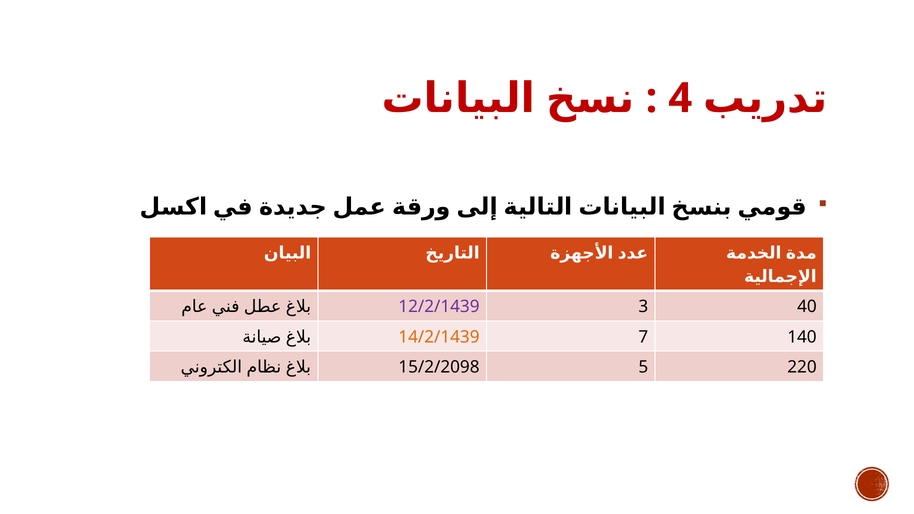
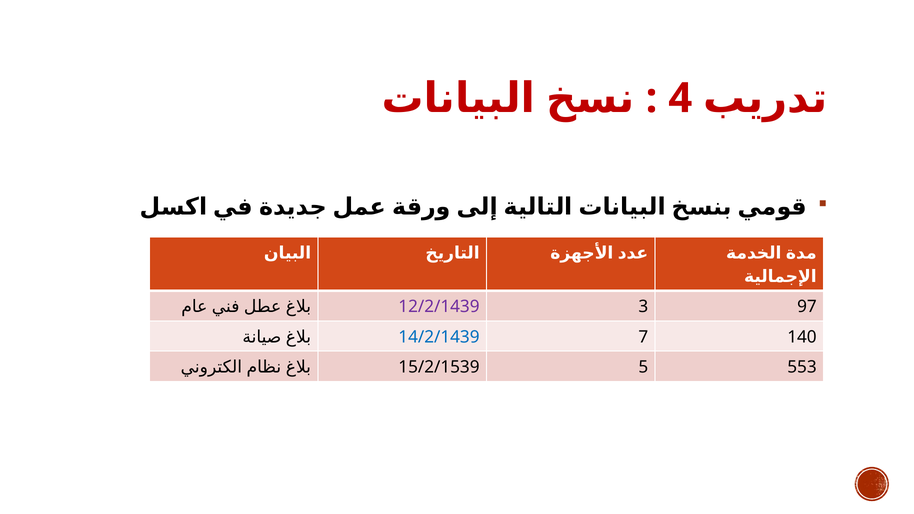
40: 40 -> 97
14/2/1439 colour: orange -> blue
15/2/2098: 15/2/2098 -> 15/2/1539
220: 220 -> 553
